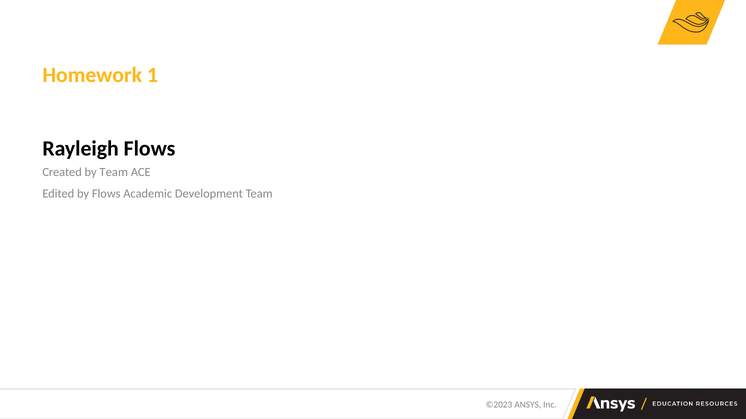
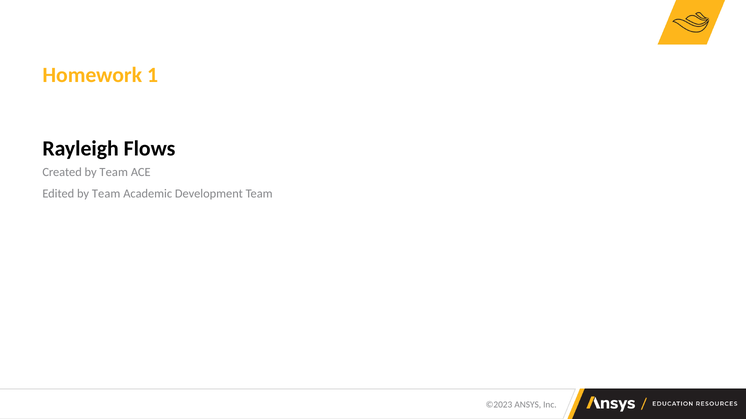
Edited by Flows: Flows -> Team
